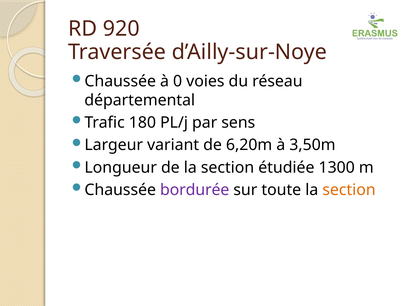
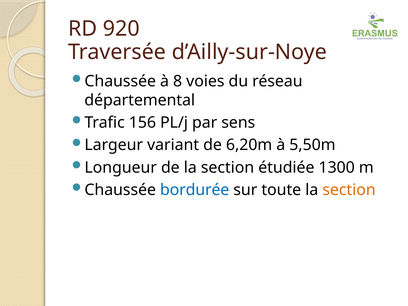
0: 0 -> 8
180: 180 -> 156
3,50m: 3,50m -> 5,50m
bordurée colour: purple -> blue
